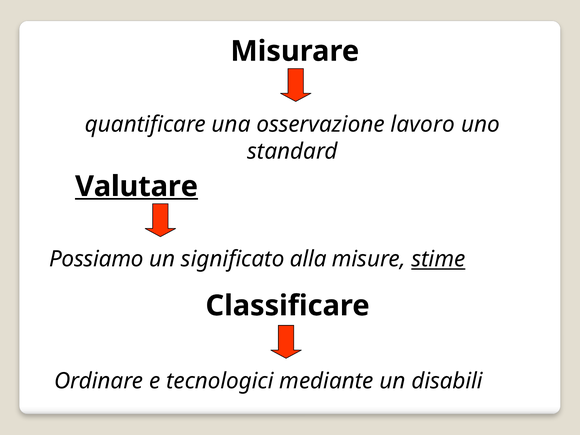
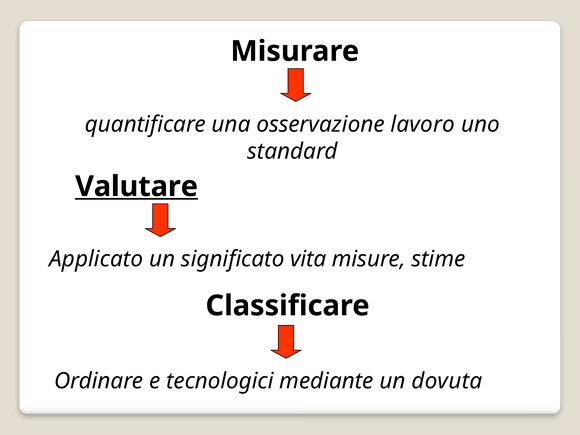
Possiamo: Possiamo -> Applicato
alla: alla -> vita
stime underline: present -> none
disabili: disabili -> dovuta
